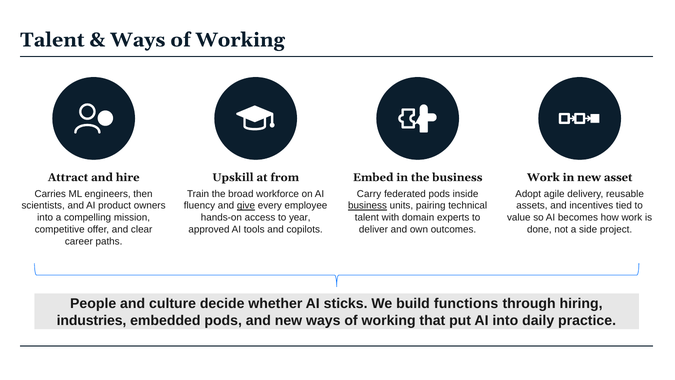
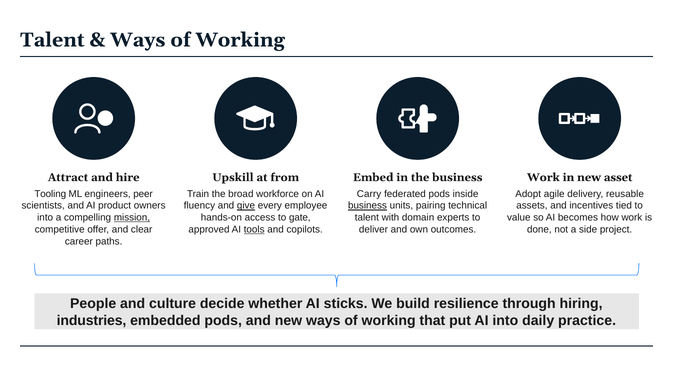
Carries: Carries -> Tooling
then: then -> peer
mission underline: none -> present
year: year -> gate
tools underline: none -> present
functions: functions -> resilience
